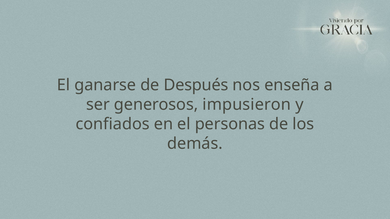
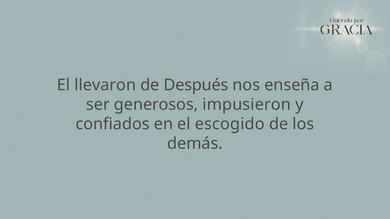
ganarse: ganarse -> llevaron
personas: personas -> escogido
